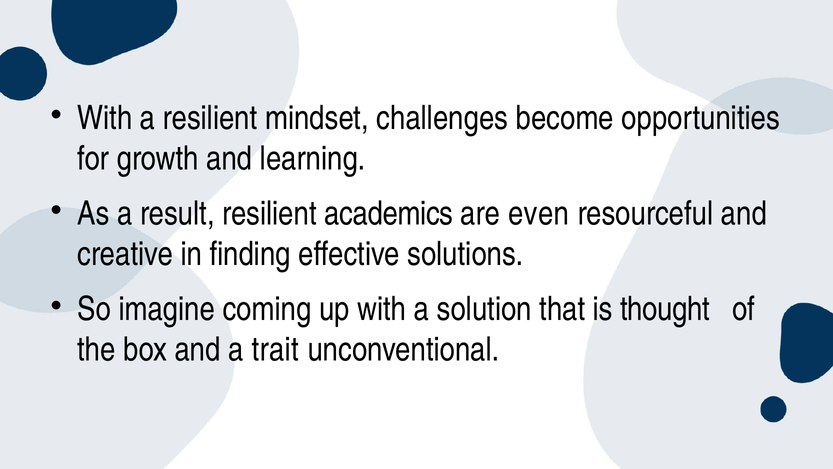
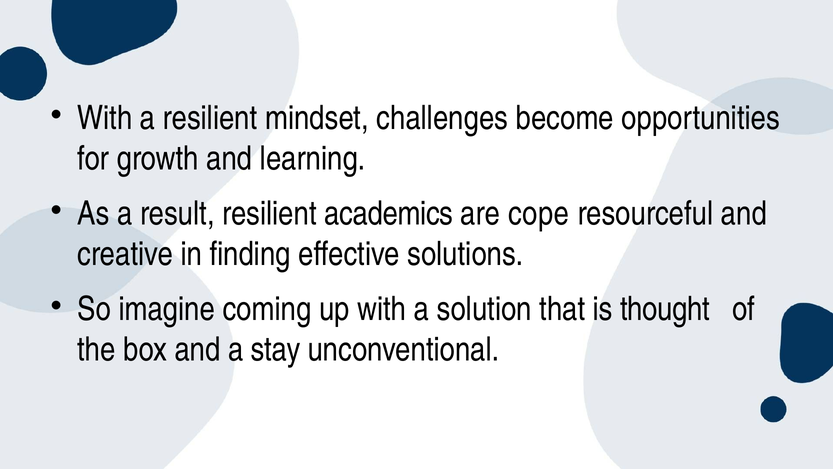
even: even -> cope
trait: trait -> stay
